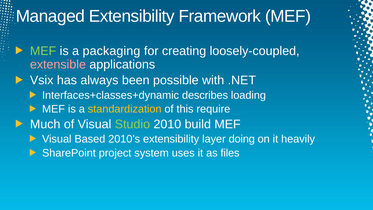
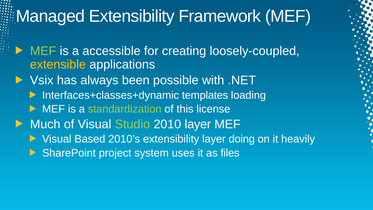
packaging: packaging -> accessible
extensible colour: pink -> yellow
describes: describes -> templates
standardization colour: yellow -> light green
require: require -> license
2010 build: build -> layer
